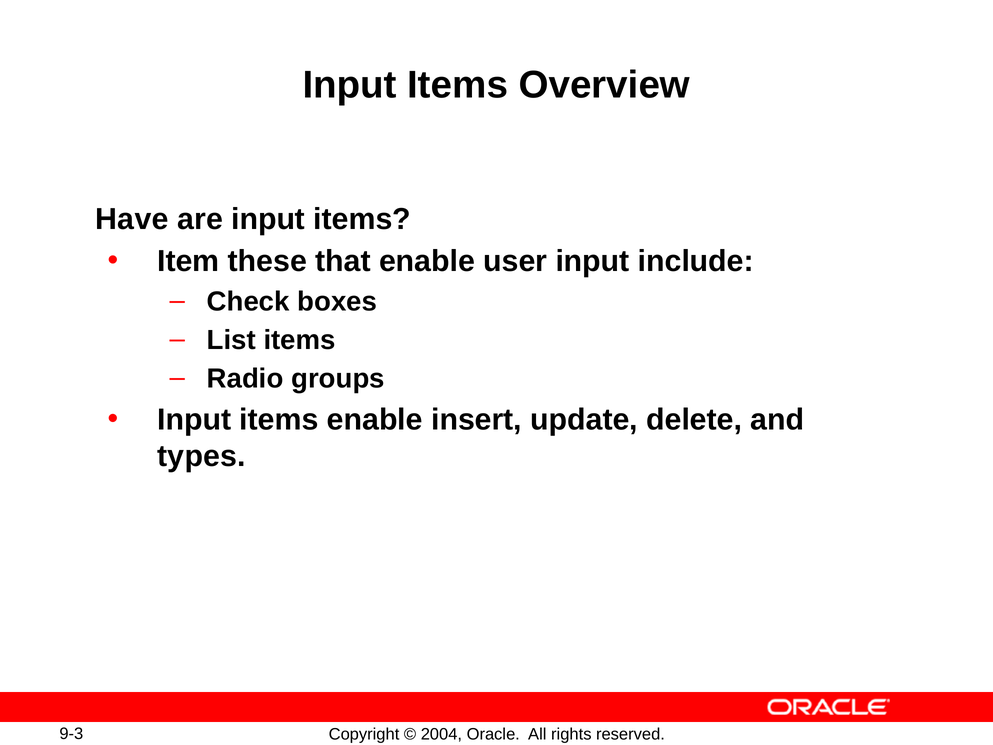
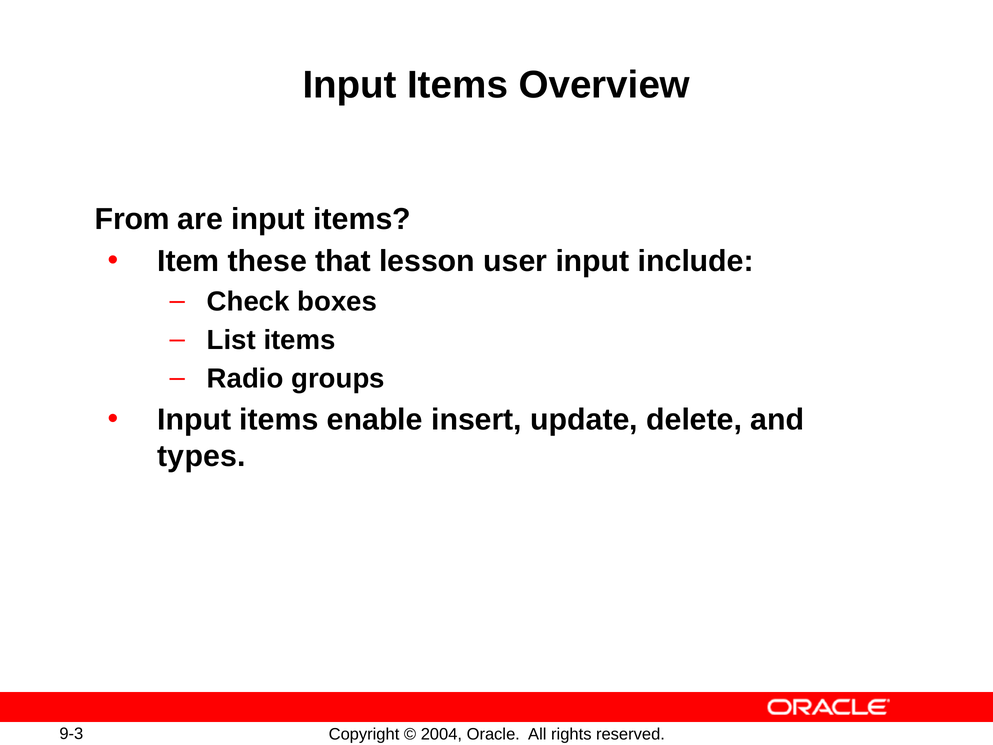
Have: Have -> From
that enable: enable -> lesson
